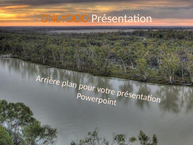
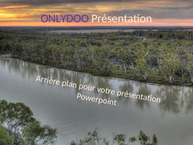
ONLYDOO colour: orange -> purple
